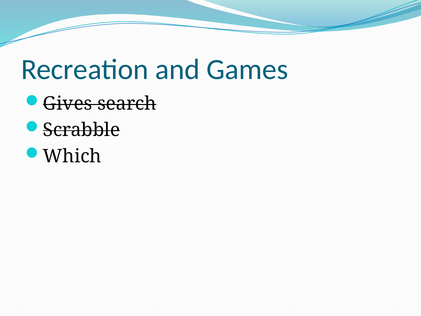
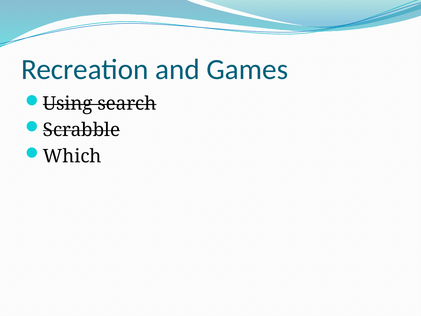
Gives: Gives -> Using
